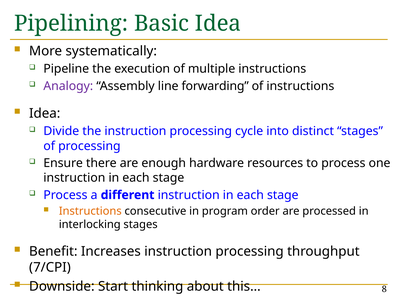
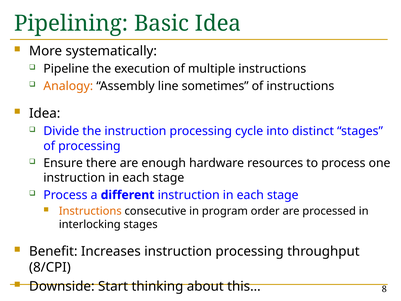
Analogy colour: purple -> orange
forwarding: forwarding -> sometimes
7/CPI: 7/CPI -> 8/CPI
